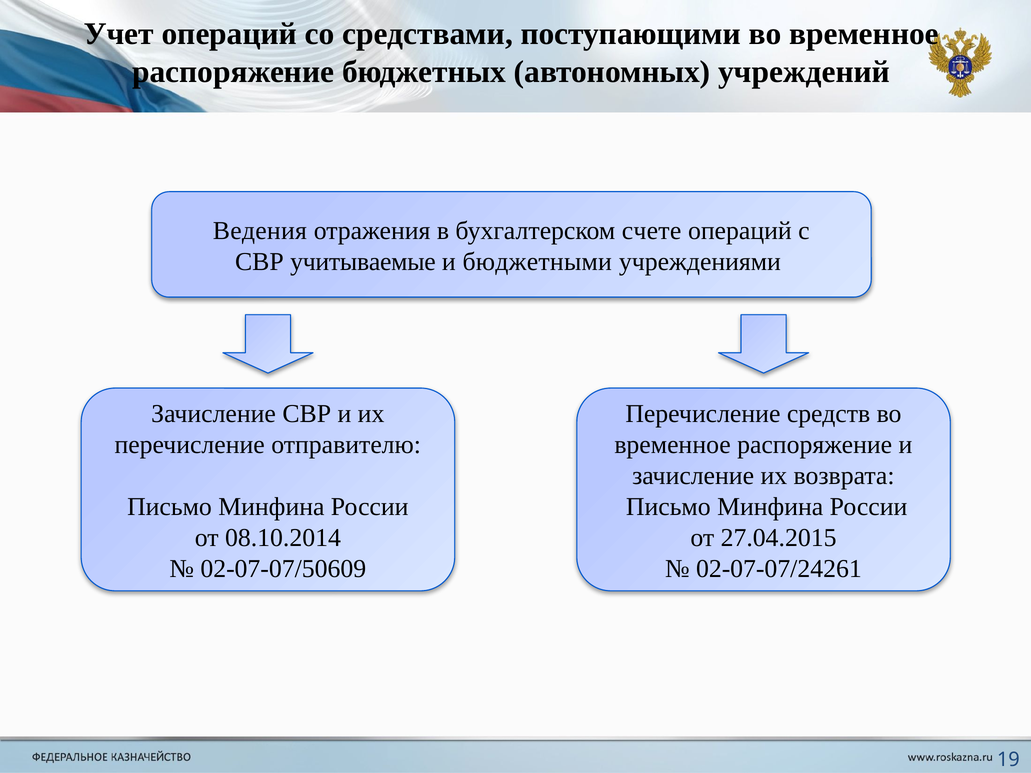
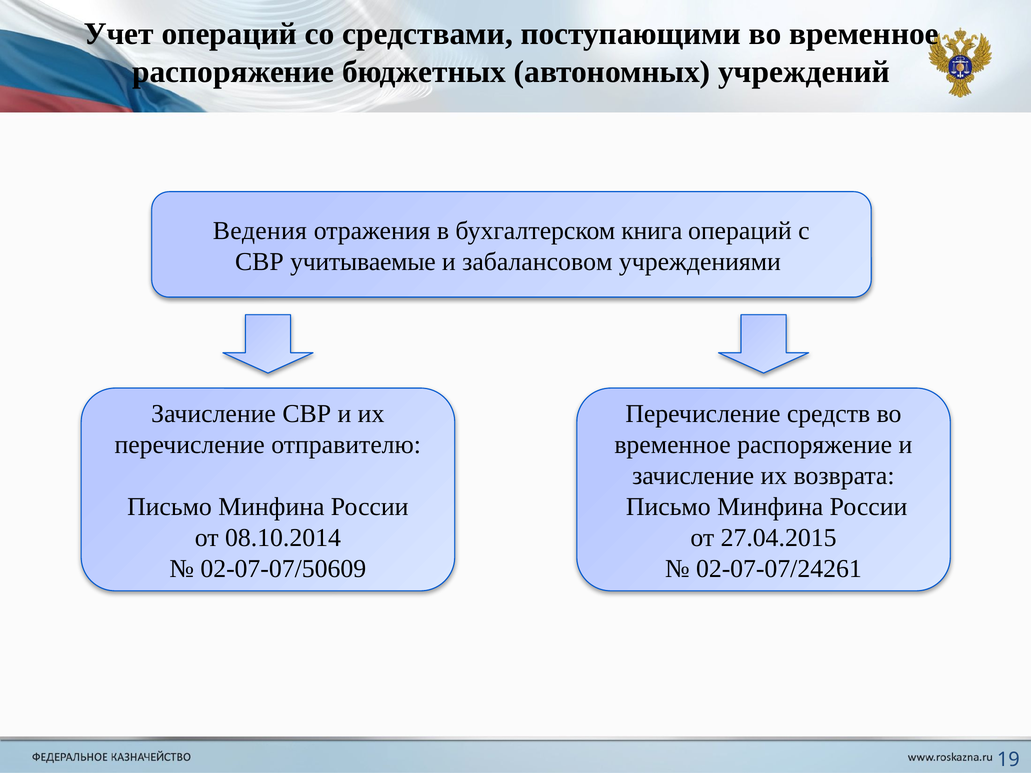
счете: счете -> книга
бюджетными: бюджетными -> забалансовом
